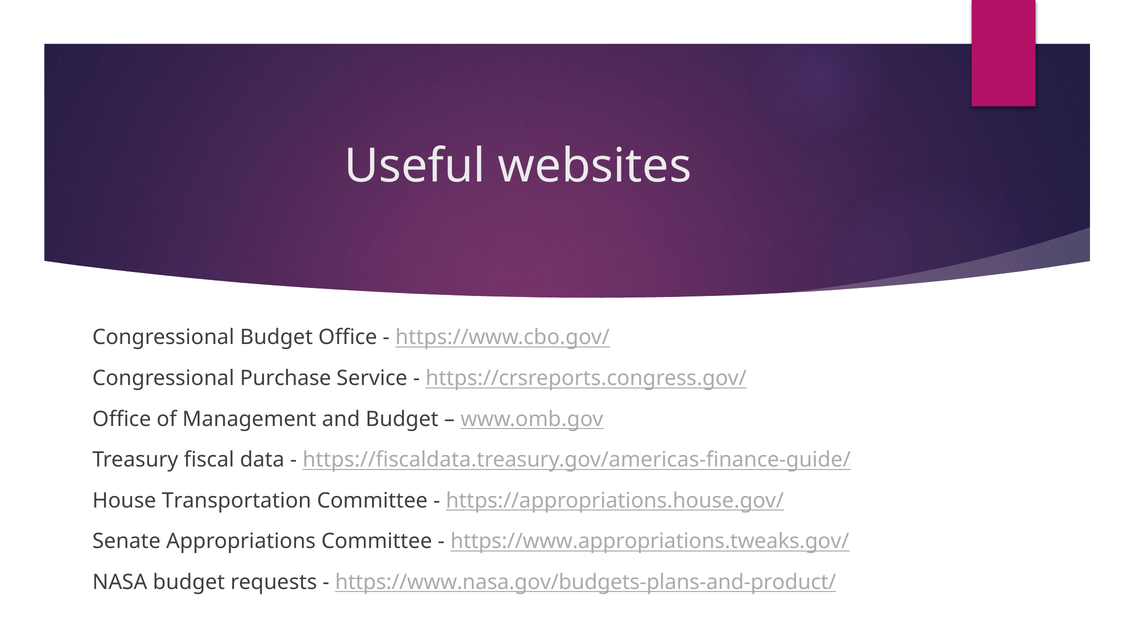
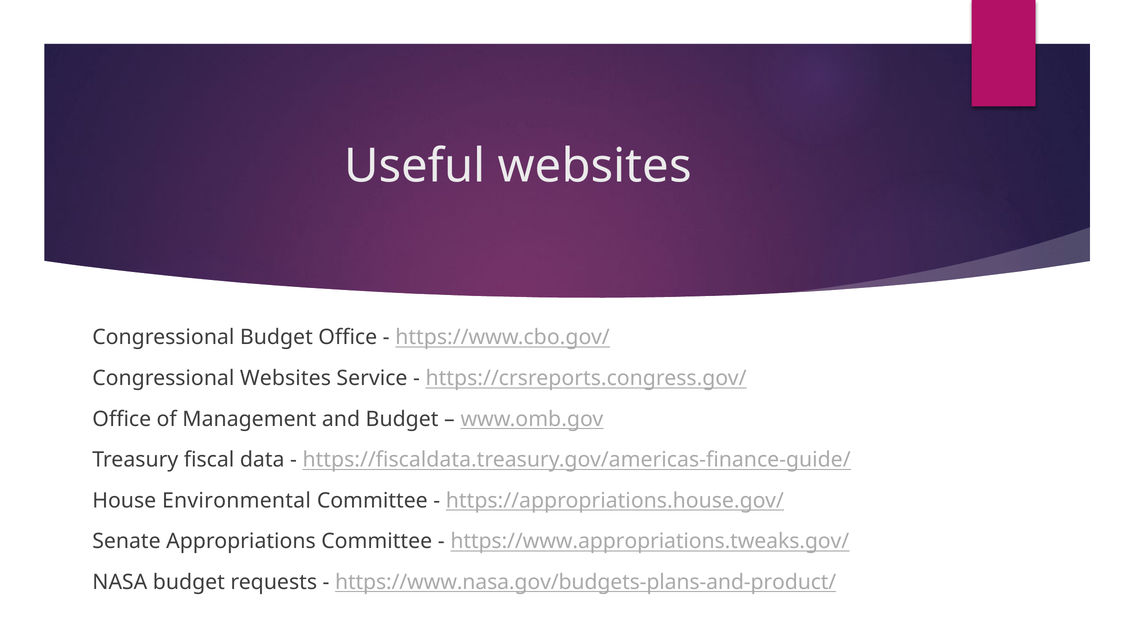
Congressional Purchase: Purchase -> Websites
Transportation: Transportation -> Environmental
